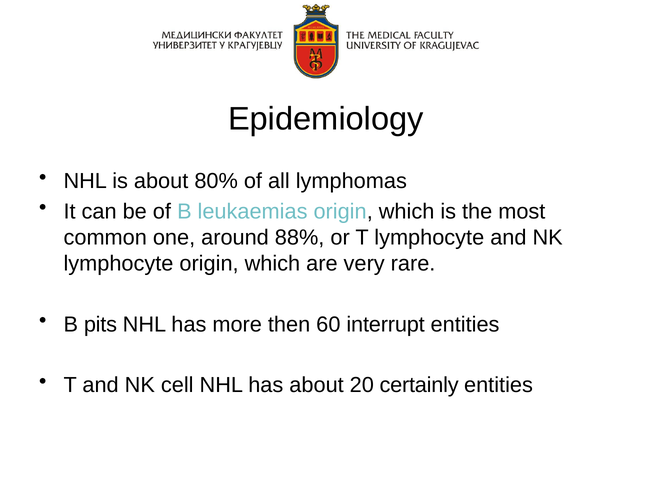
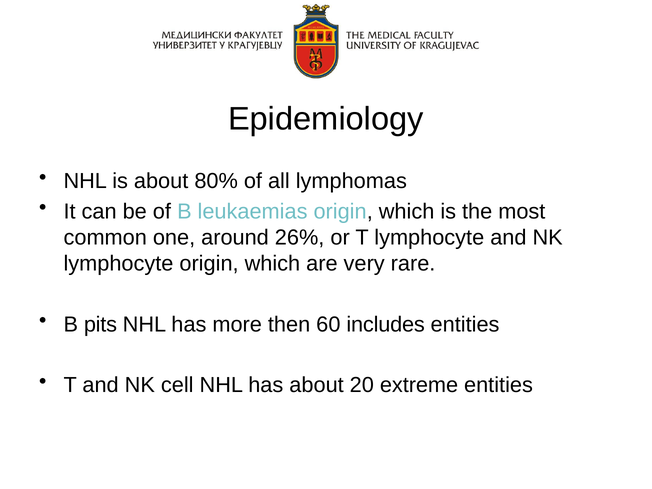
88%: 88% -> 26%
interrupt: interrupt -> includes
certainly: certainly -> extreme
